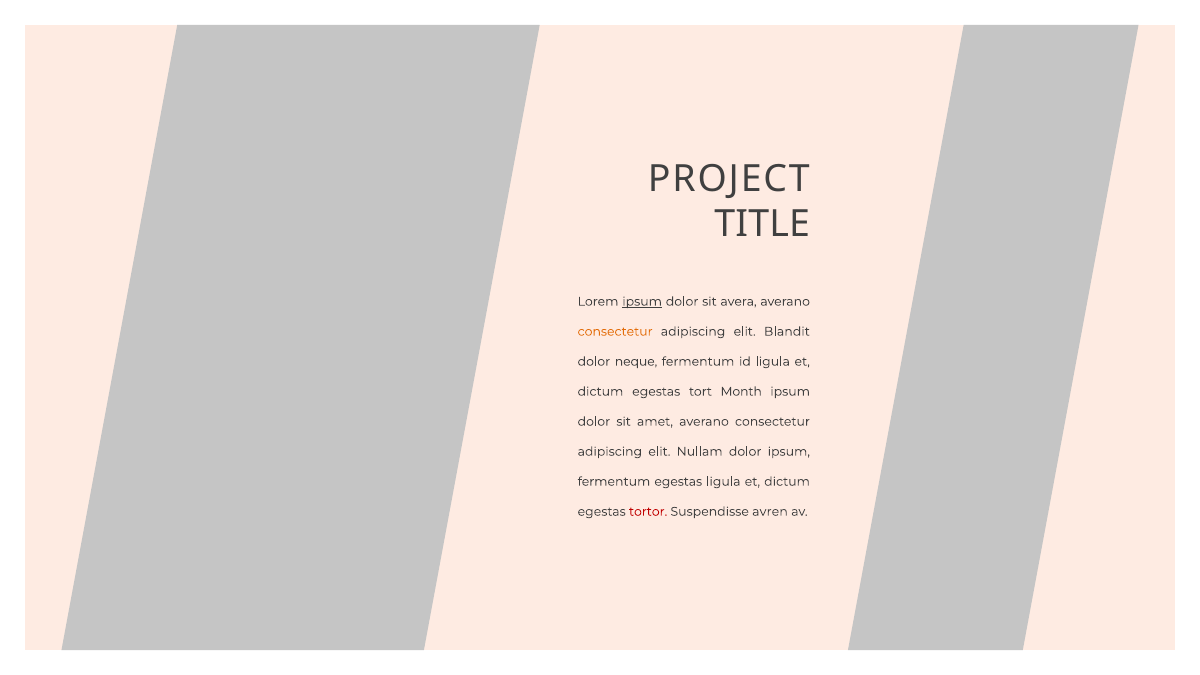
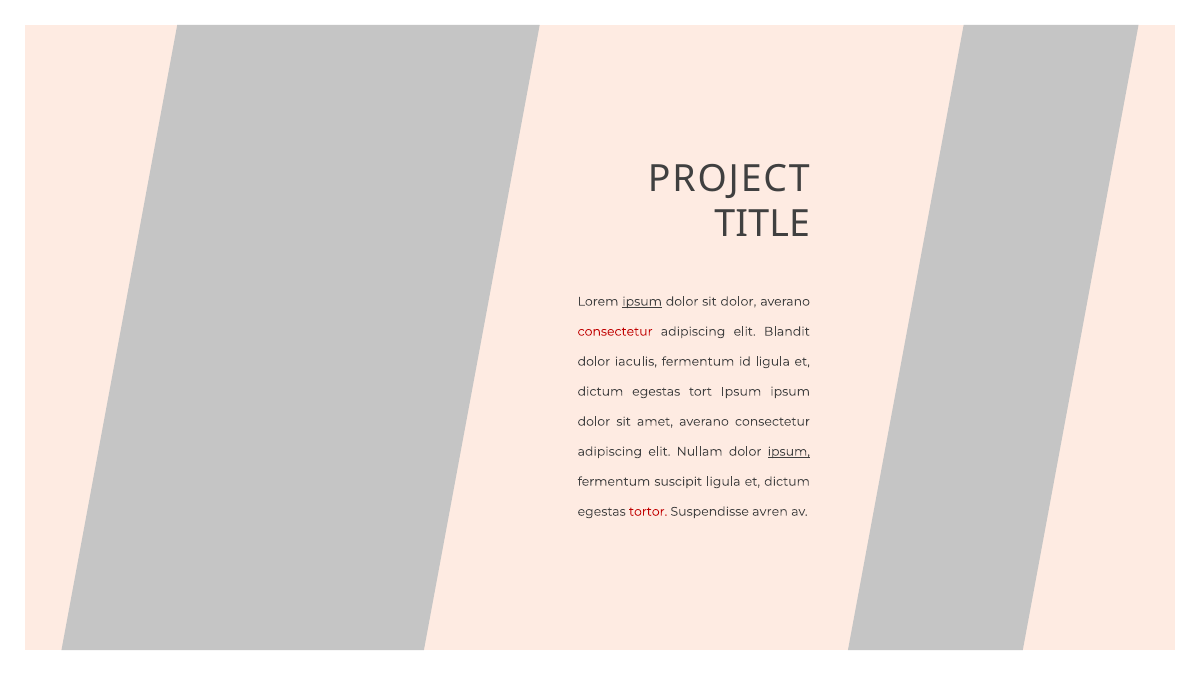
sit avera: avera -> dolor
consectetur at (615, 332) colour: orange -> red
neque: neque -> iaculis
tort Month: Month -> Ipsum
ipsum at (789, 452) underline: none -> present
fermentum egestas: egestas -> suscipit
